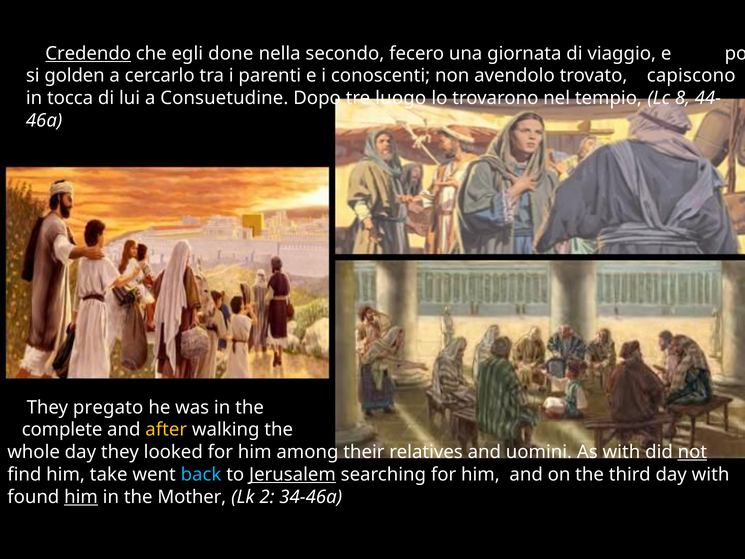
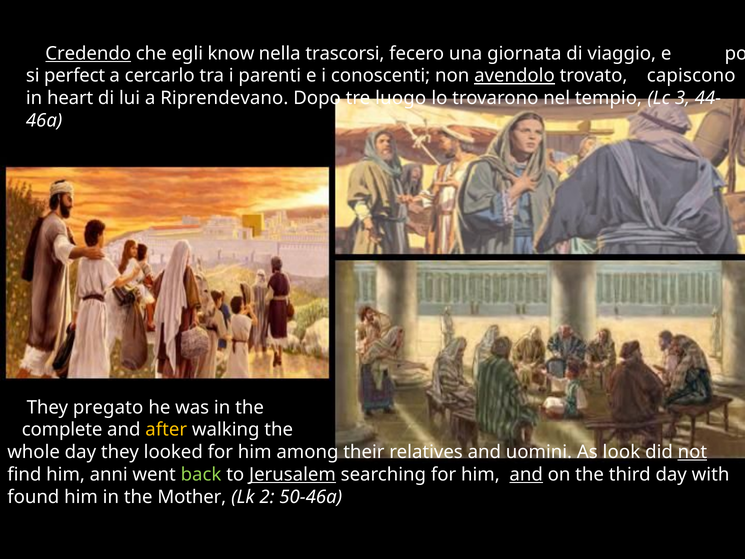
done: done -> know
secondo: secondo -> trascorsi
golden: golden -> perfect
avendolo underline: none -> present
tocca: tocca -> heart
Consuetudine: Consuetudine -> Riprendevano
8: 8 -> 3
As with: with -> look
take: take -> anni
back colour: light blue -> light green
and at (526, 474) underline: none -> present
him at (81, 497) underline: present -> none
34-46a: 34-46a -> 50-46a
